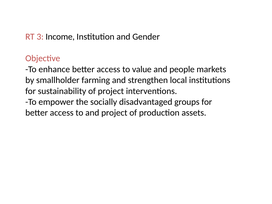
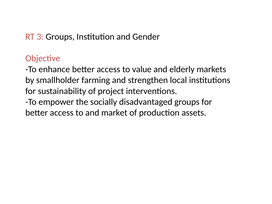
3 Income: Income -> Groups
people: people -> elderly
and project: project -> market
